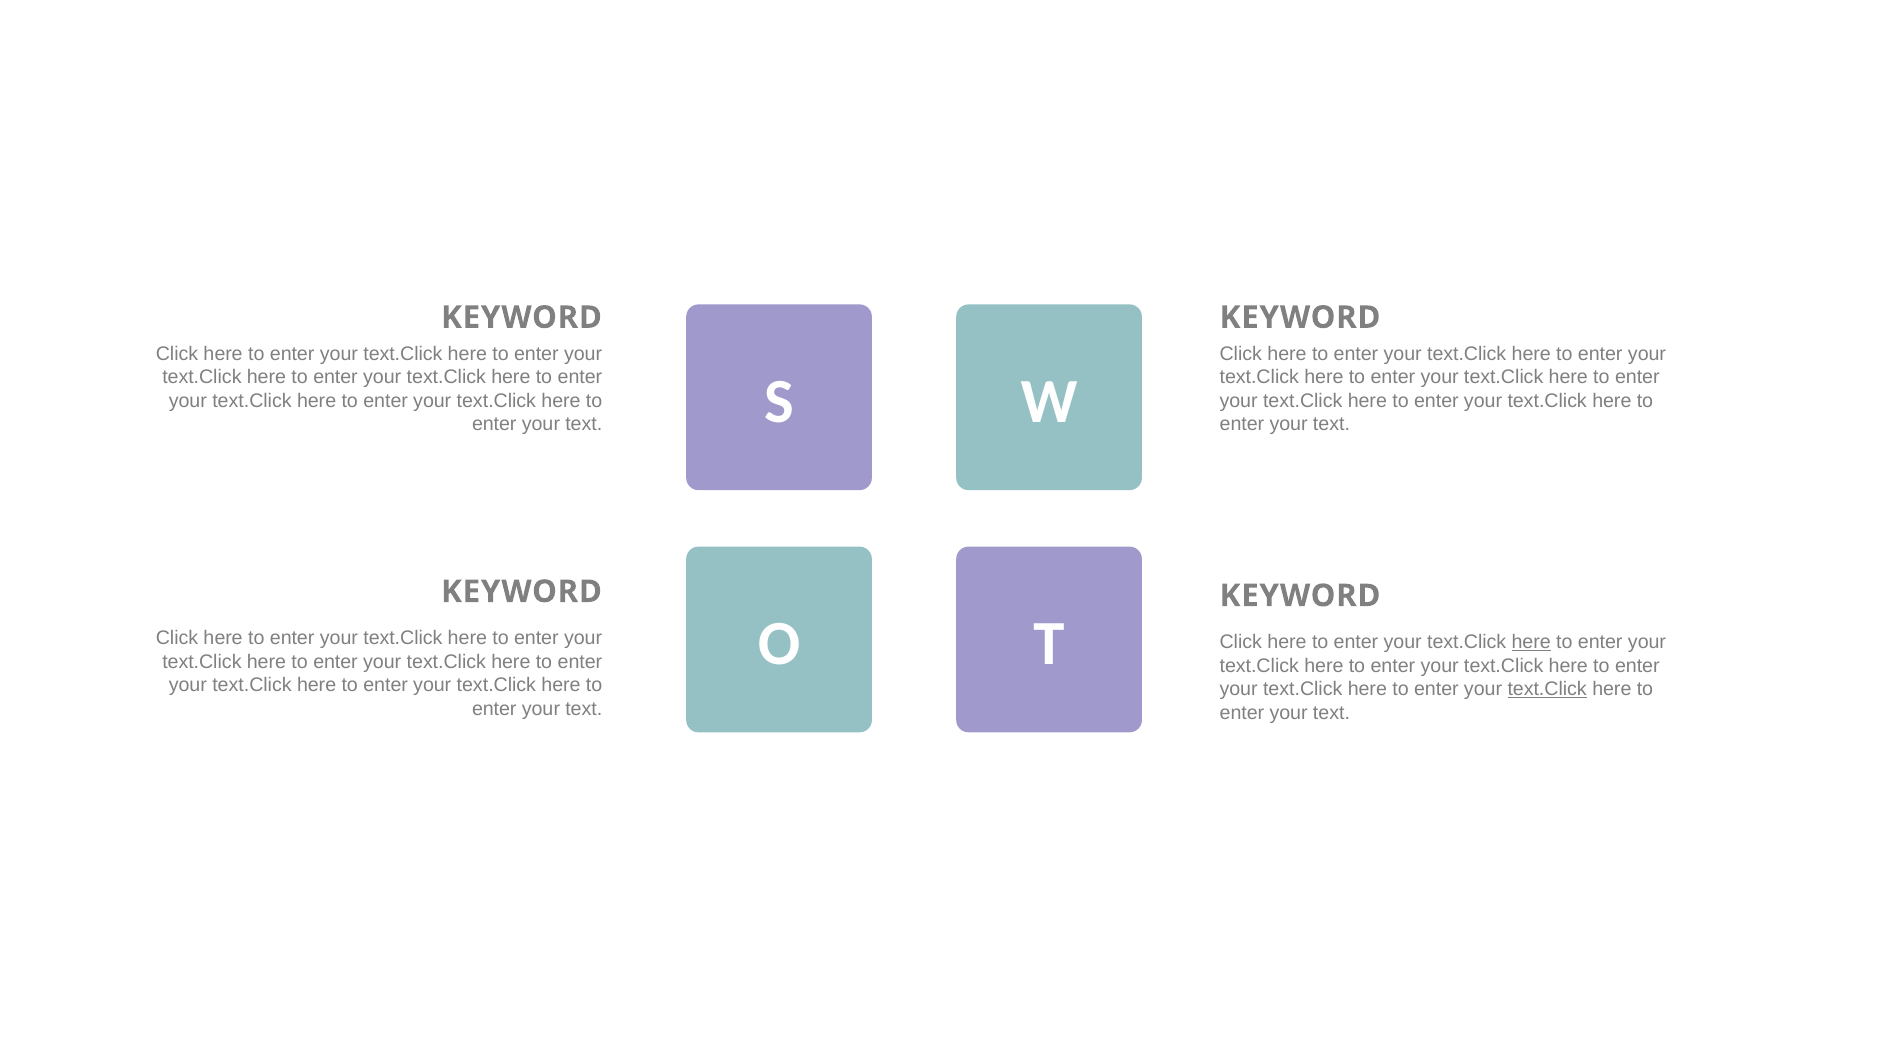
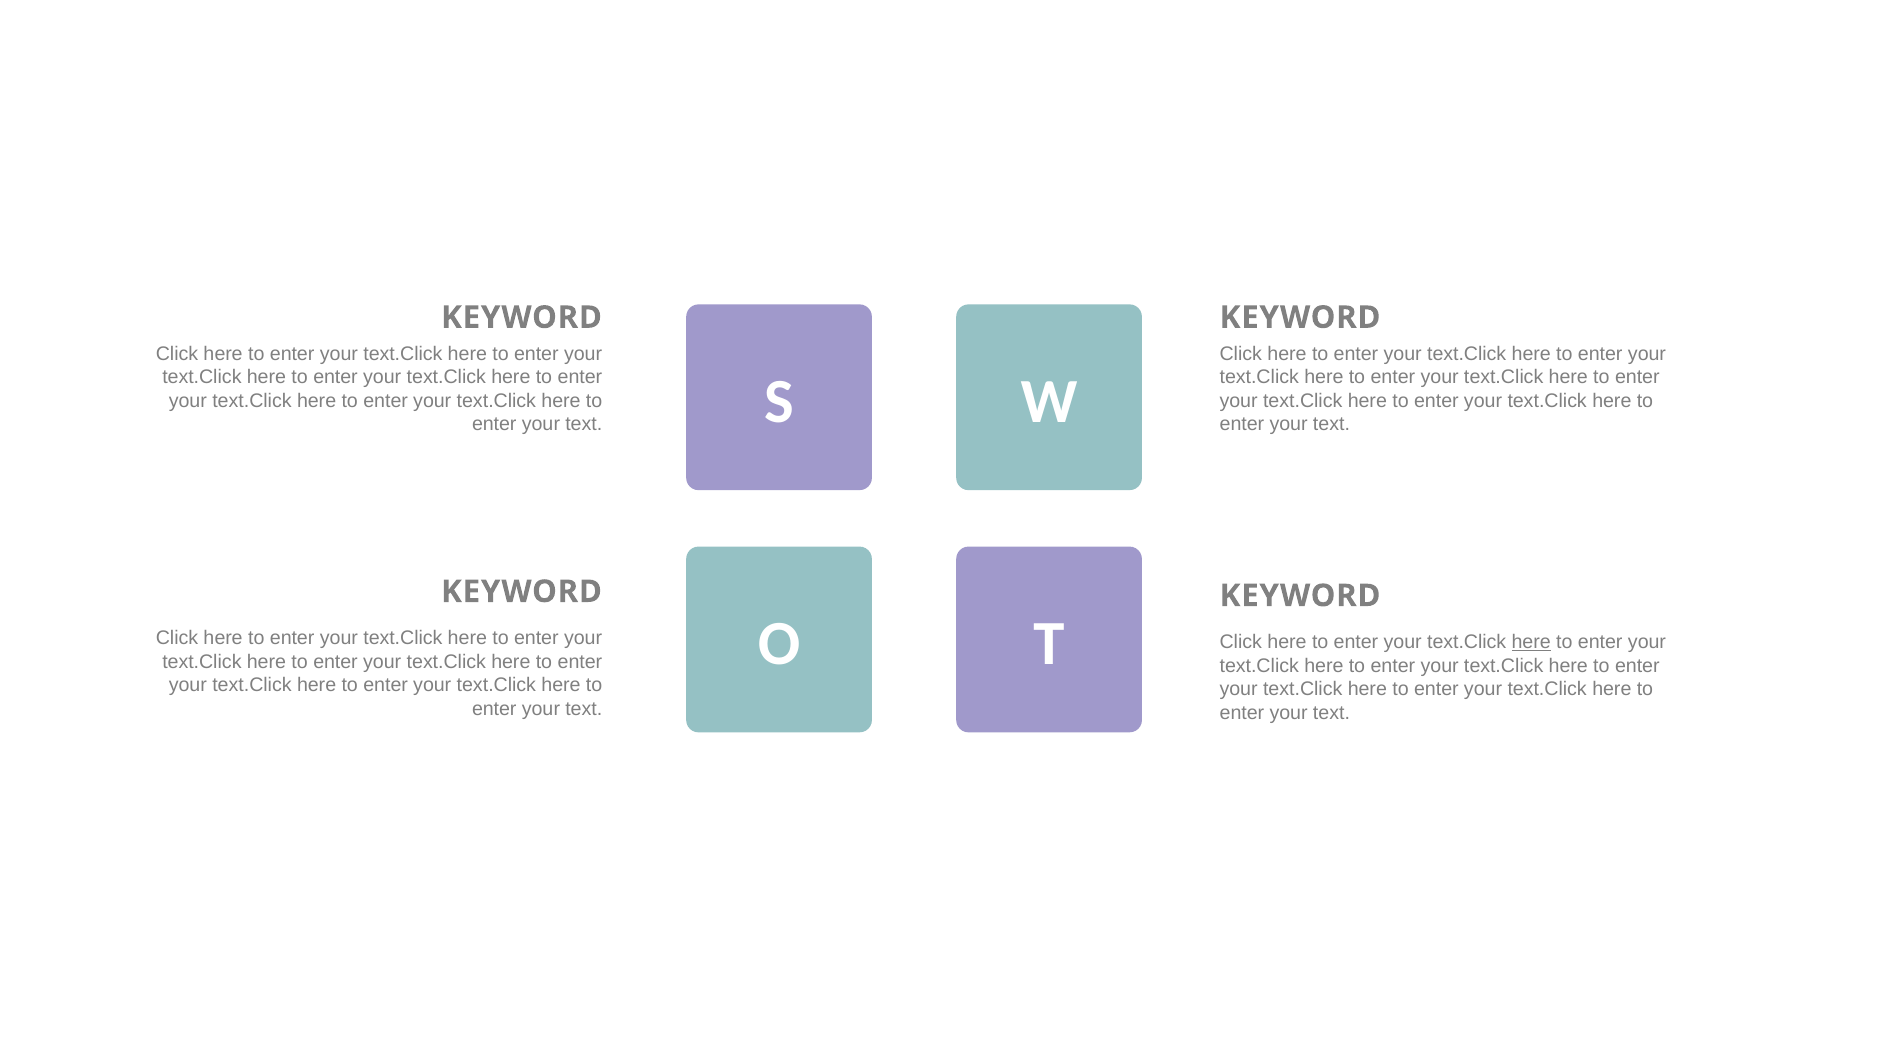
text.Click at (1547, 689) underline: present -> none
